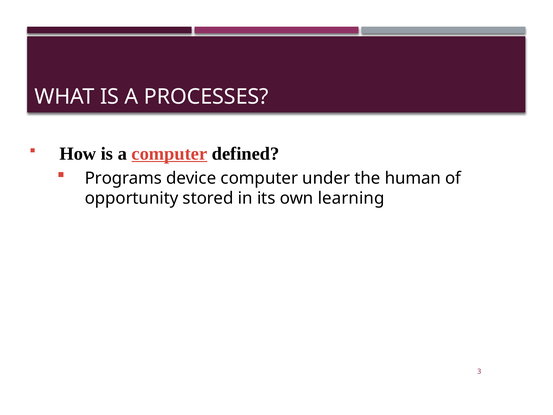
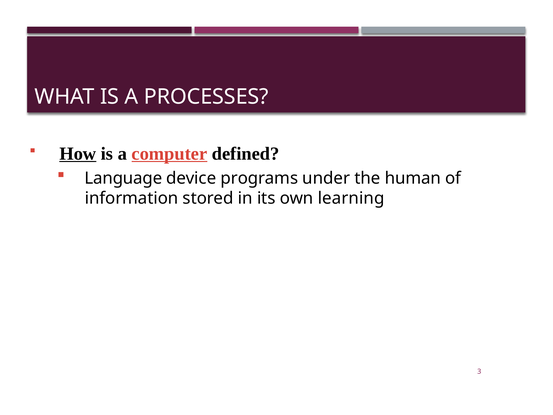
How underline: none -> present
Programs: Programs -> Language
device computer: computer -> programs
opportunity: opportunity -> information
